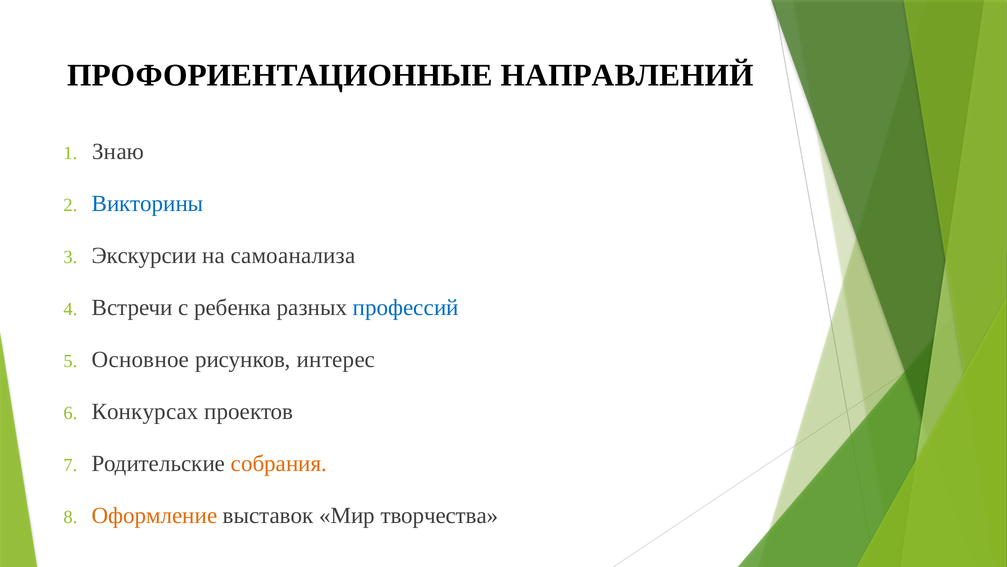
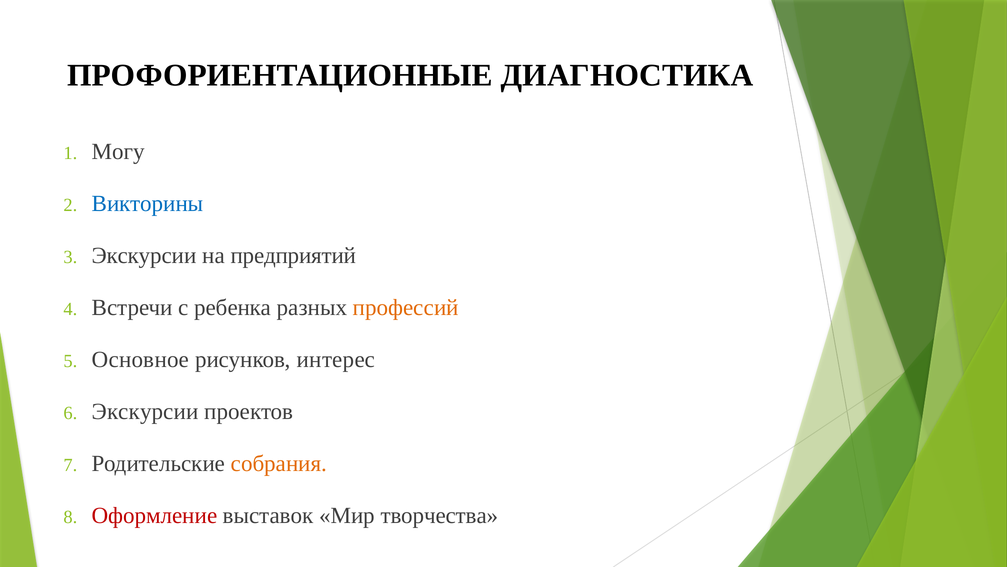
НАПРАВЛЕНИЙ: НАПРАВЛЕНИЙ -> ДИАГНОСТИКА
Знаю: Знаю -> Могу
самоанализа: самоанализа -> предприятий
профессий colour: blue -> orange
Конкурсах at (145, 411): Конкурсах -> Экскурсии
Оформление colour: orange -> red
